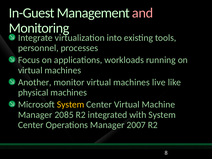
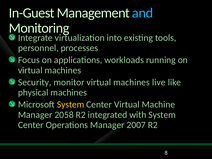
and colour: pink -> light blue
Another: Another -> Security
2085: 2085 -> 2058
